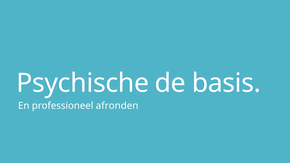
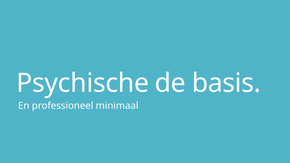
afronden: afronden -> minimaal
